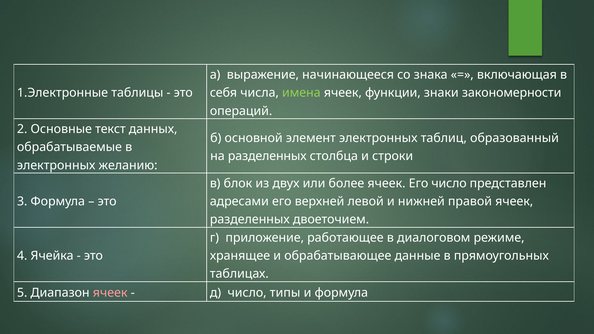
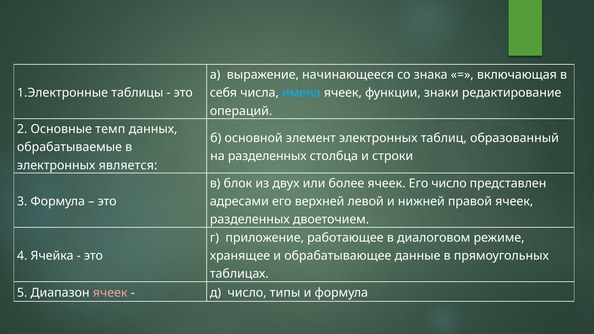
имена colour: light green -> light blue
закономерности: закономерности -> редактирование
текст: текст -> темп
желанию: желанию -> является
